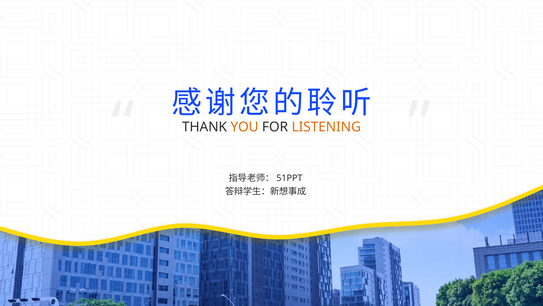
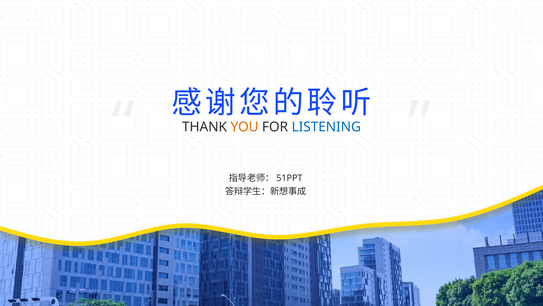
LISTENING colour: orange -> blue
